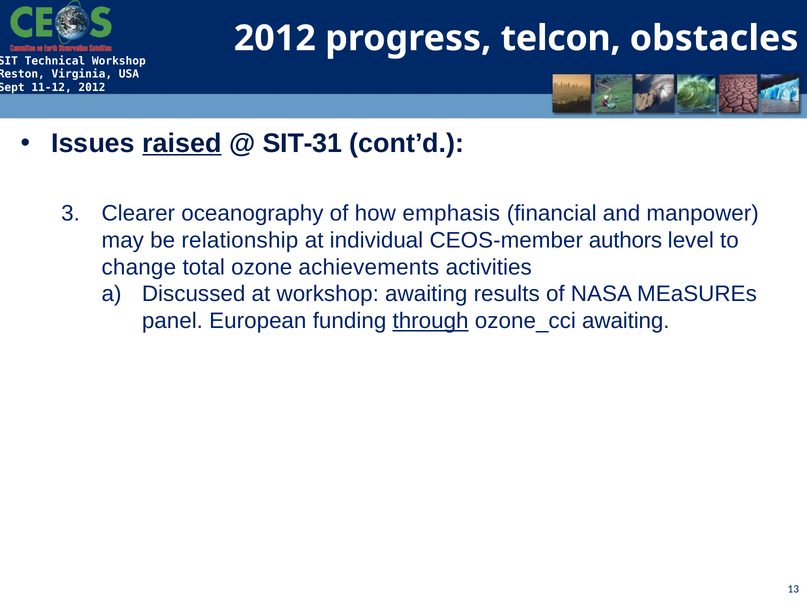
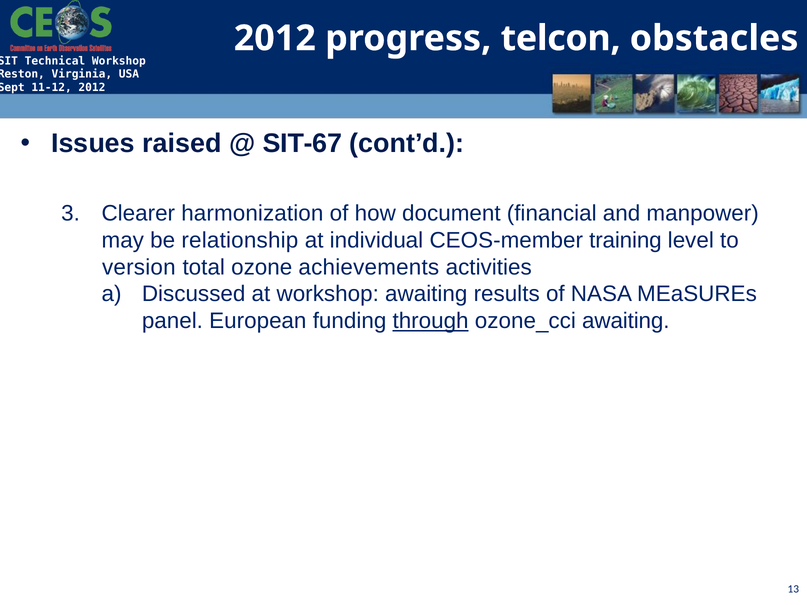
raised underline: present -> none
SIT-31: SIT-31 -> SIT-67
oceanography: oceanography -> harmonization
emphasis: emphasis -> document
authors: authors -> training
change: change -> version
